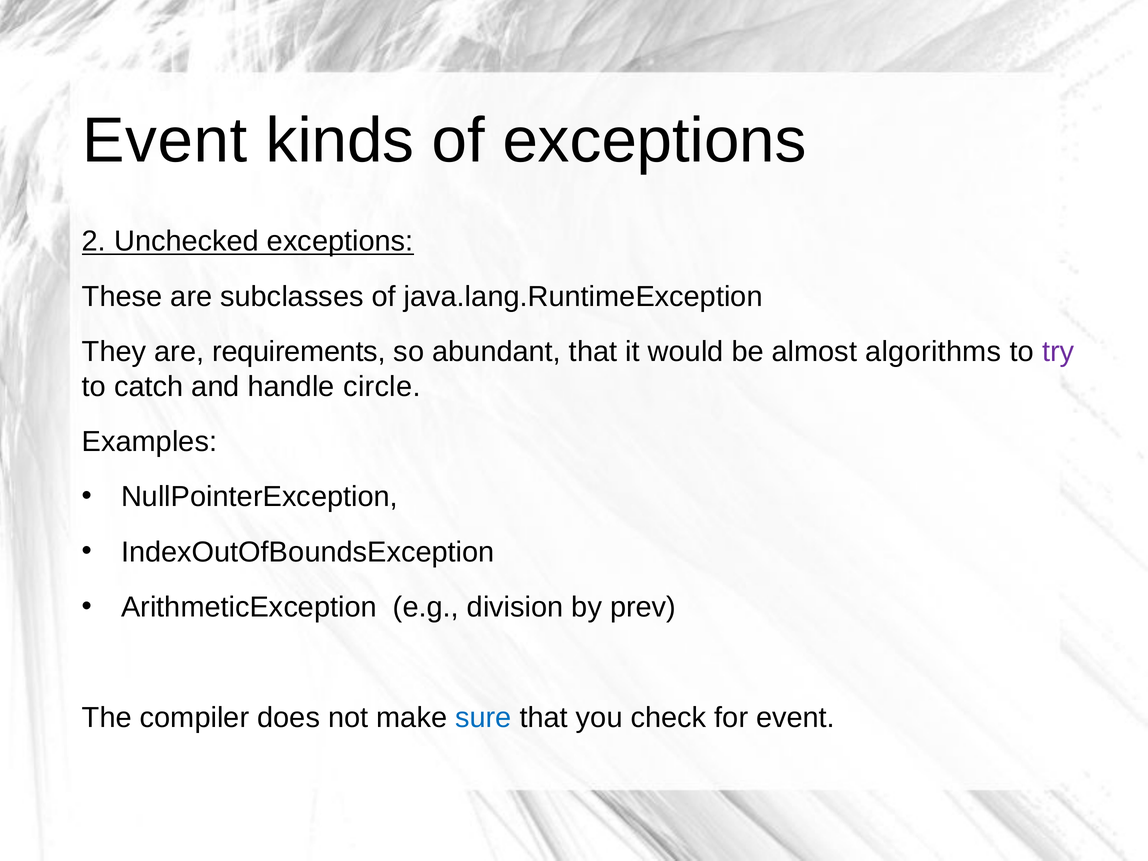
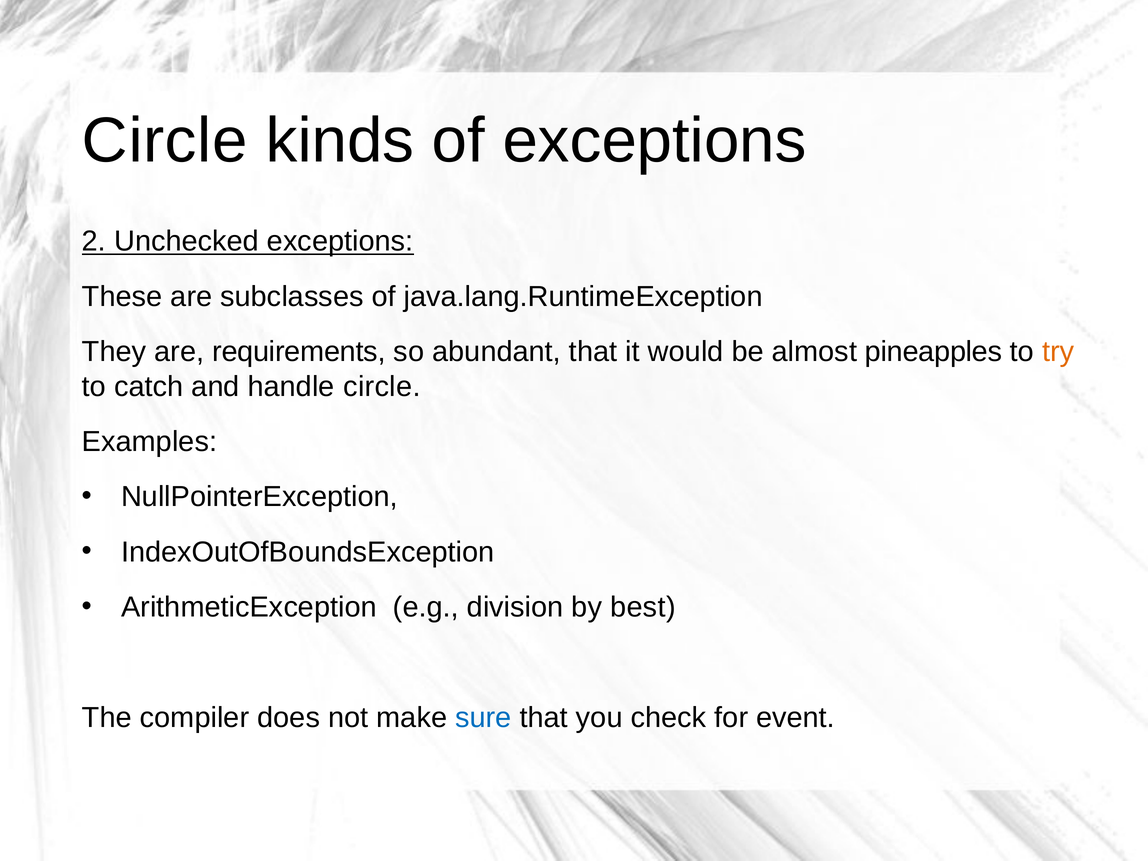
Event at (165, 141): Event -> Circle
algorithms: algorithms -> pineapples
try colour: purple -> orange
prev: prev -> best
